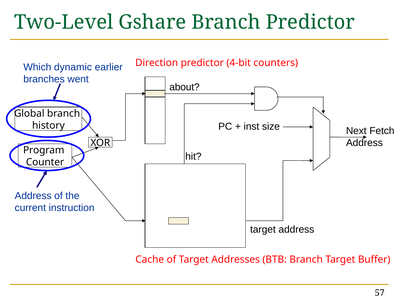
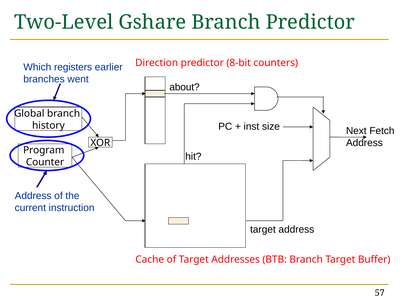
4-bit: 4-bit -> 8-bit
dynamic: dynamic -> registers
